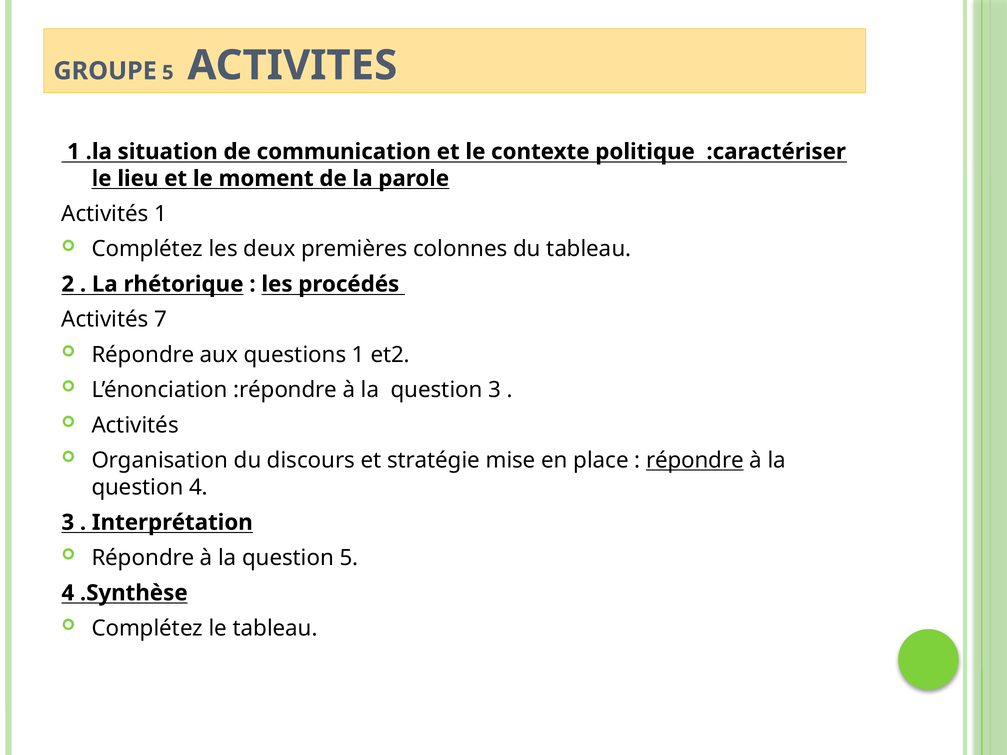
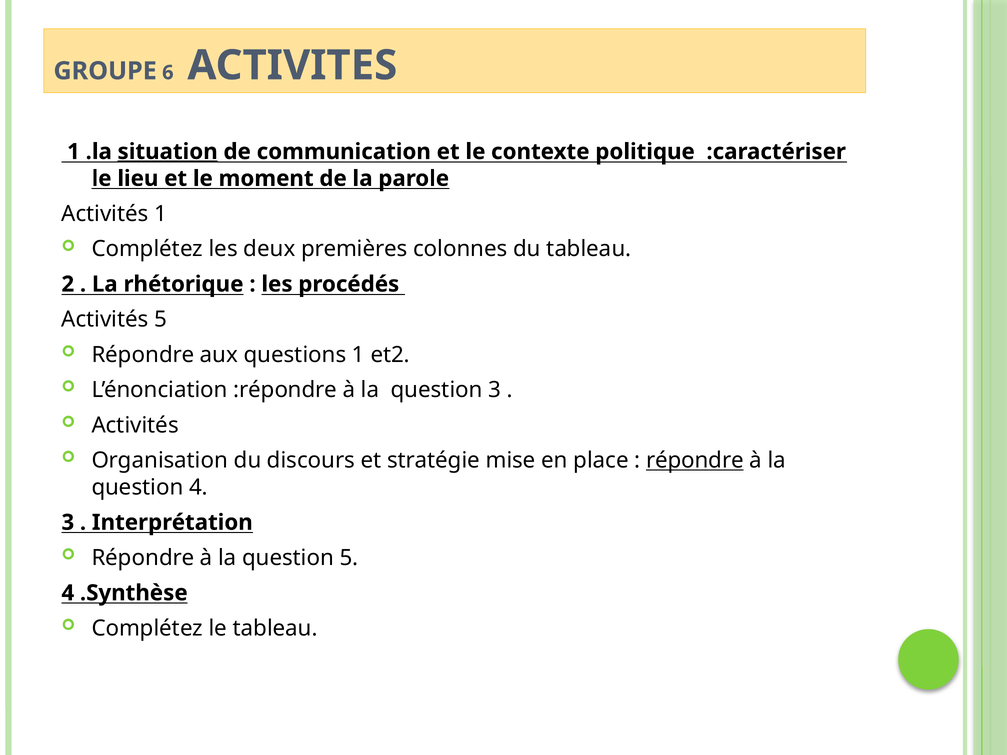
GROUPE 5: 5 -> 6
situation underline: none -> present
Activités 7: 7 -> 5
